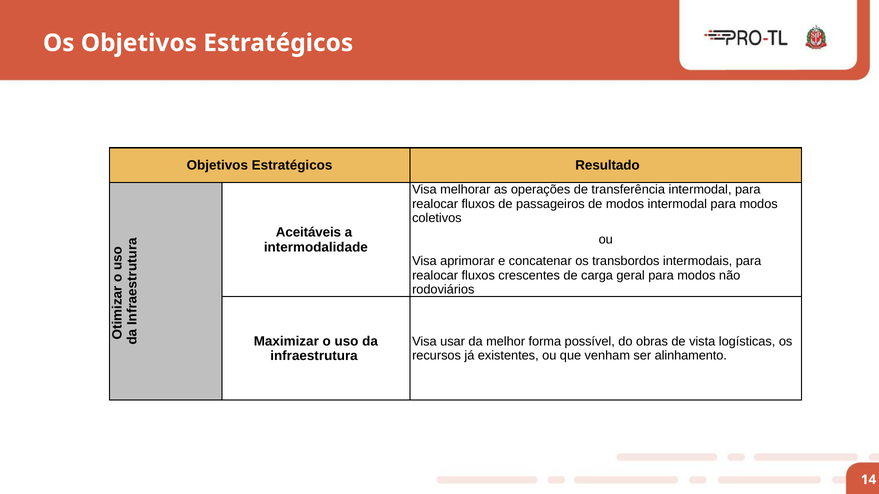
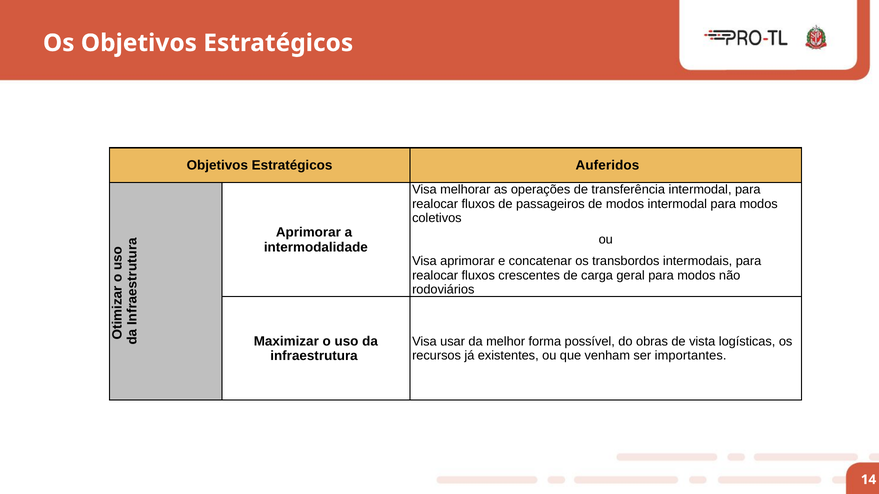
Resultado: Resultado -> Auferidos
Aceitáveis at (308, 232): Aceitáveis -> Aprimorar
alinhamento: alinhamento -> importantes
